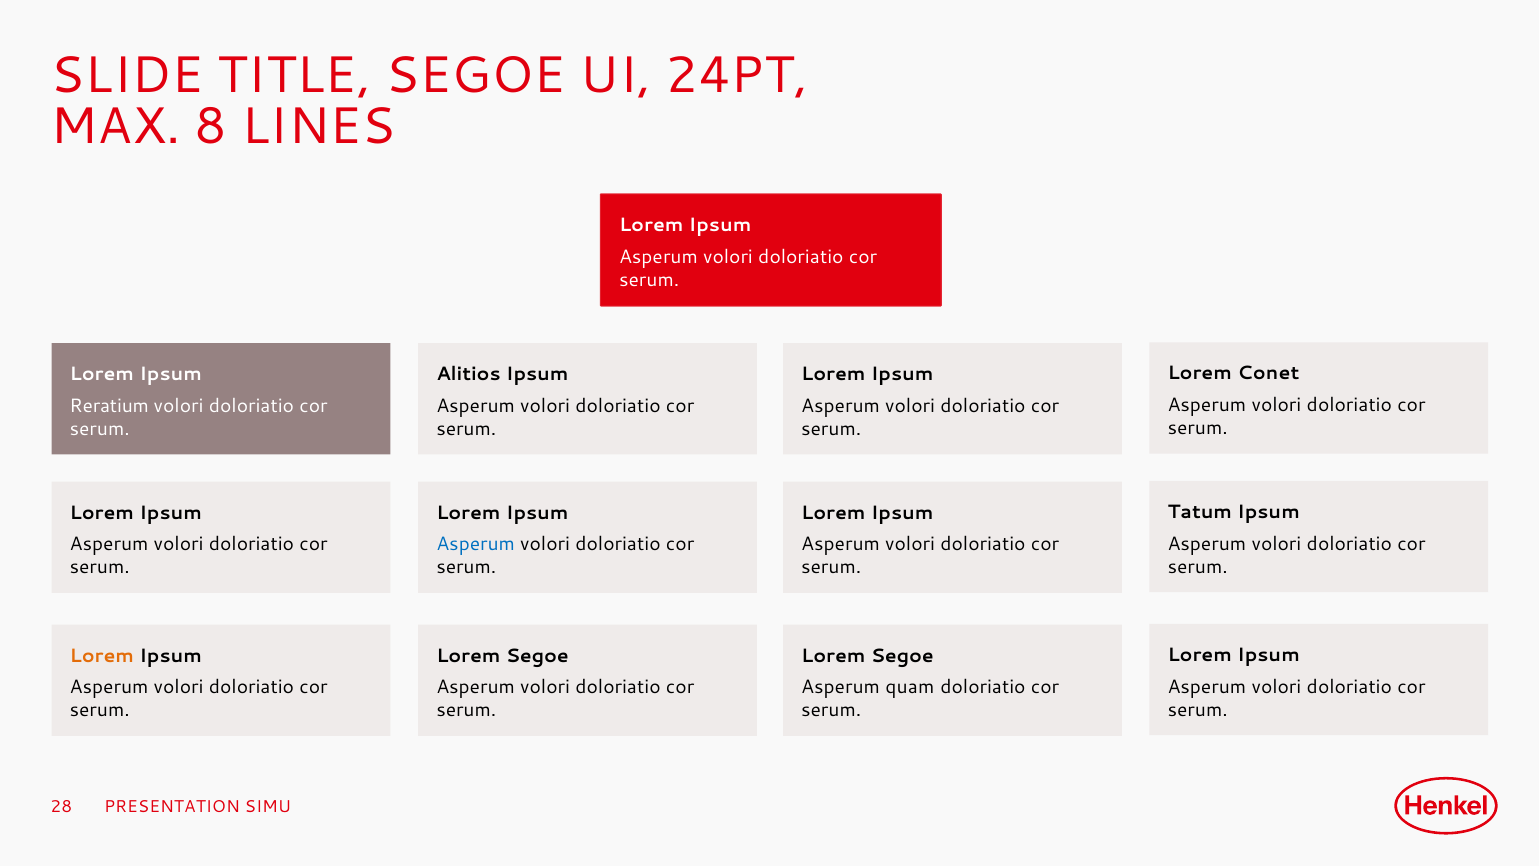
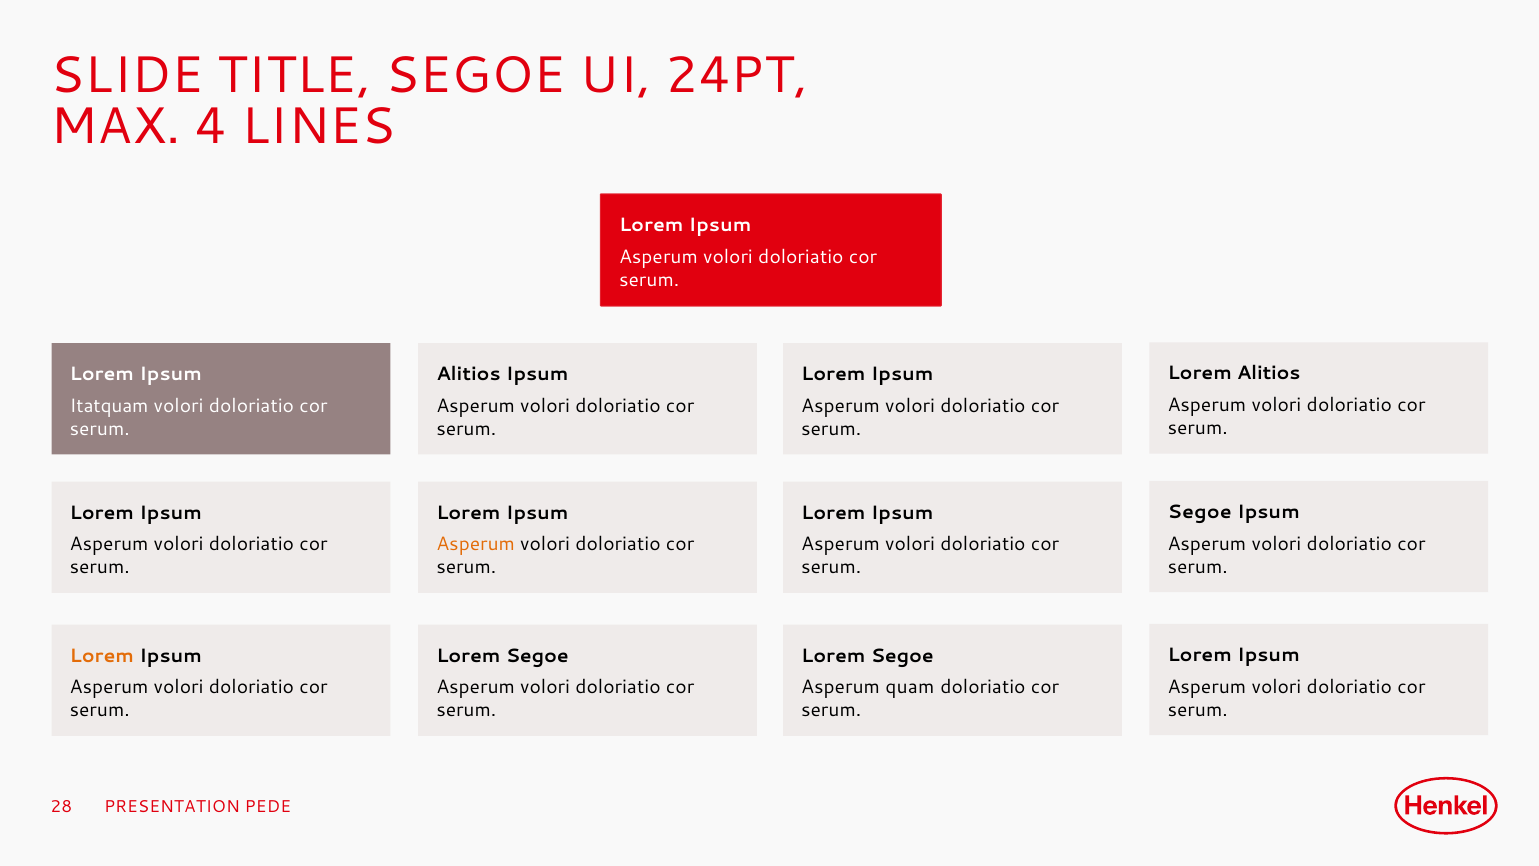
8: 8 -> 4
Lorem Conet: Conet -> Alitios
Reratium: Reratium -> Itatquam
Tatum at (1200, 512): Tatum -> Segoe
Asperum at (476, 544) colour: blue -> orange
SIMU: SIMU -> PEDE
